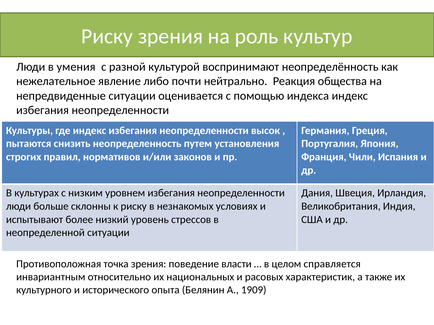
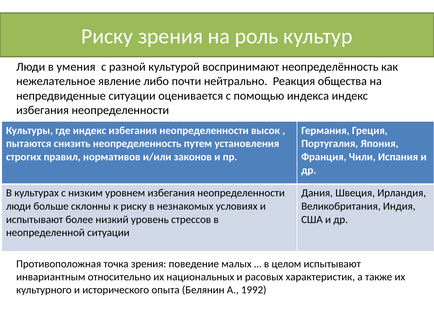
власти: власти -> малых
целом справляется: справляется -> испытывают
1909: 1909 -> 1992
